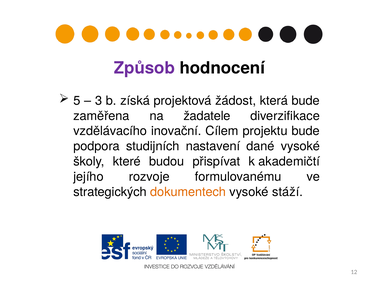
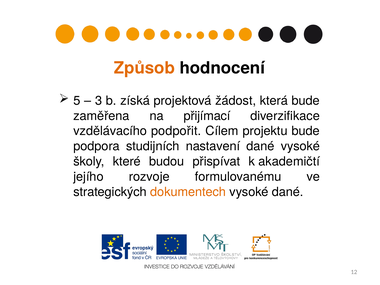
Způsob colour: purple -> orange
žadatele: žadatele -> přijímací
inovační: inovační -> podpořit
vysoké stáží: stáží -> dané
